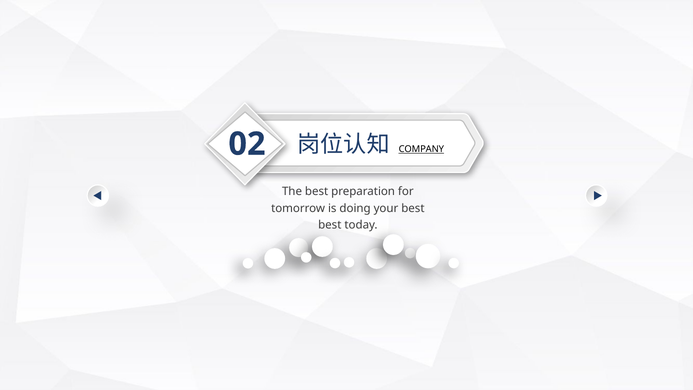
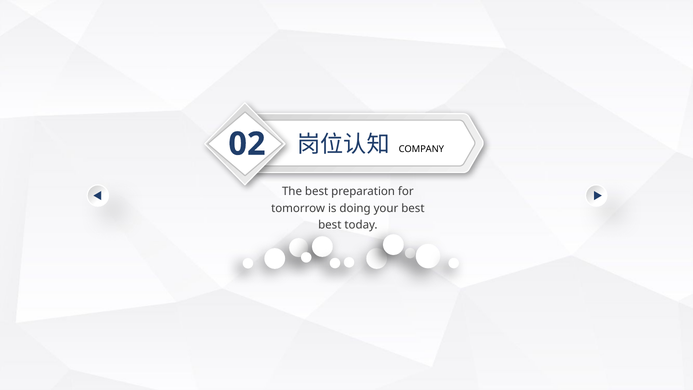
COMPANY underline: present -> none
